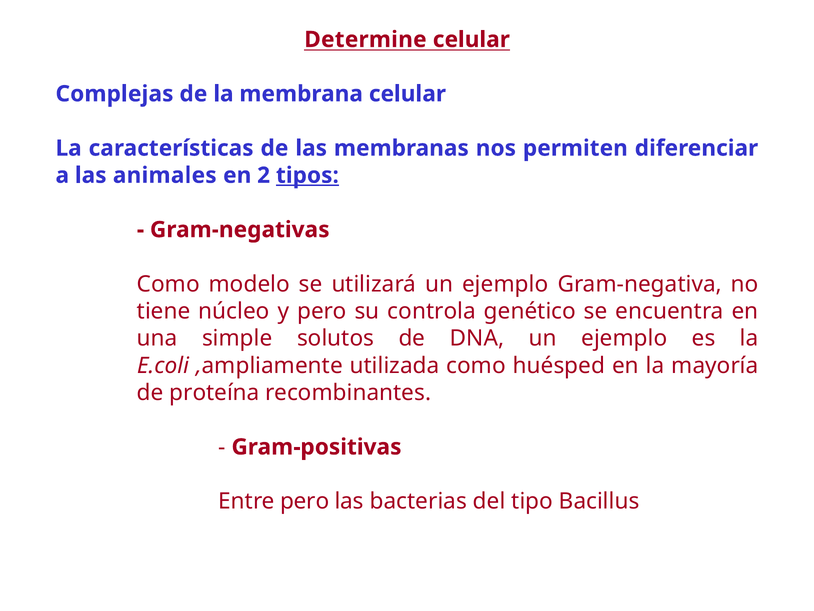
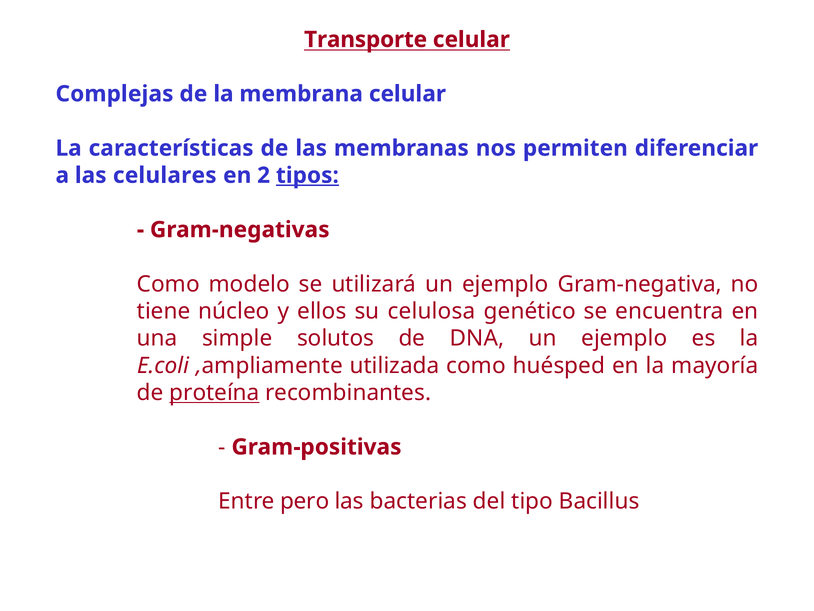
Determine: Determine -> Transporte
animales: animales -> celulares
y pero: pero -> ellos
controla: controla -> celulosa
proteína underline: none -> present
